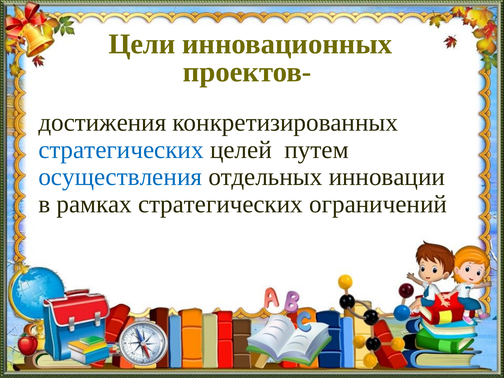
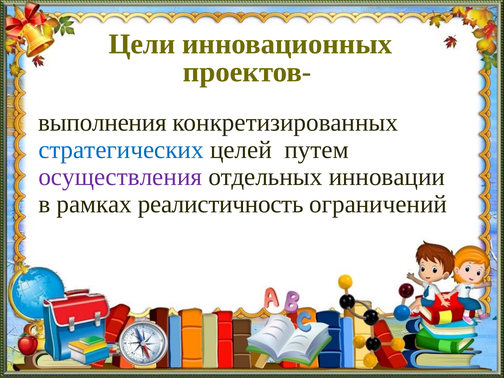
достижения: достижения -> выполнения
осуществления colour: blue -> purple
рамках стратегических: стратегических -> реалистичность
